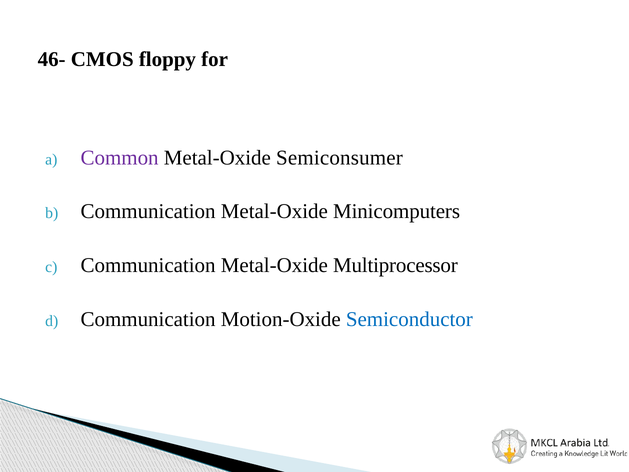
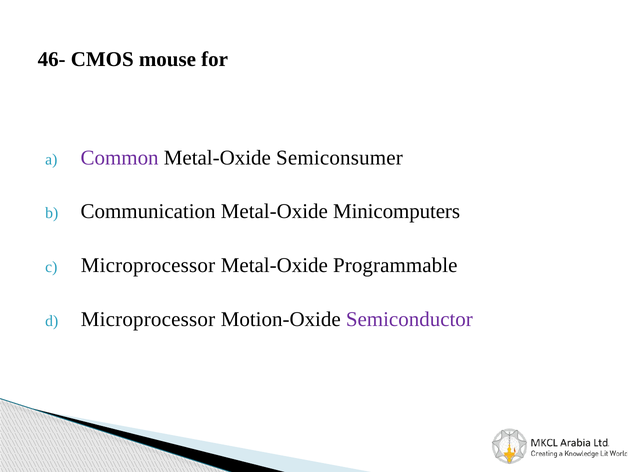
floppy: floppy -> mouse
Communication at (148, 265): Communication -> Microprocessor
Multiprocessor: Multiprocessor -> Programmable
Communication at (148, 319): Communication -> Microprocessor
Semiconductor colour: blue -> purple
